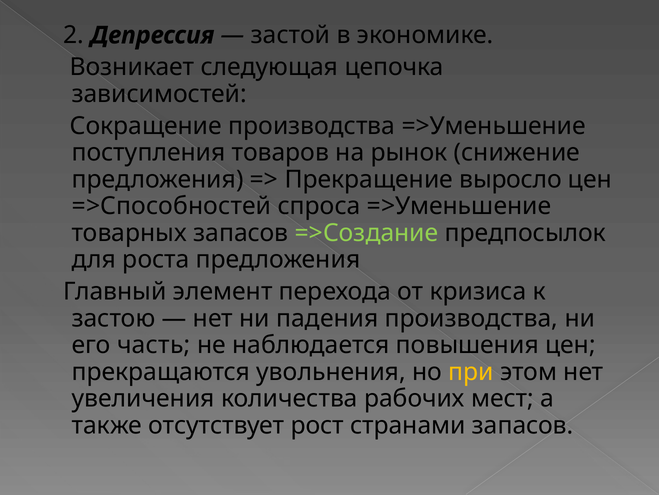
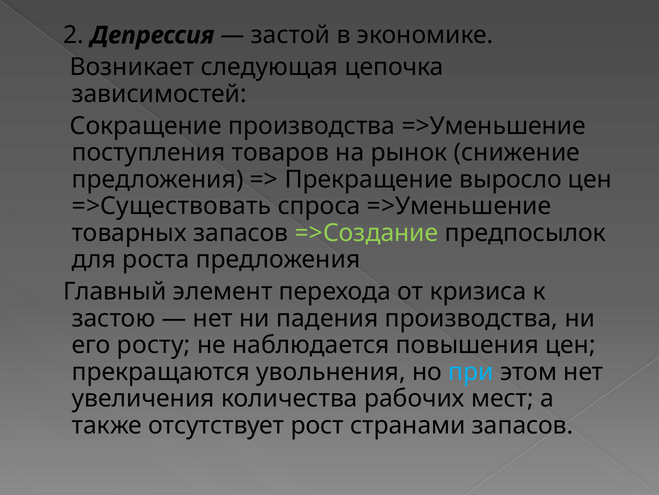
=>Способностей: =>Способностей -> =>Существовать
часть: часть -> росту
при colour: yellow -> light blue
